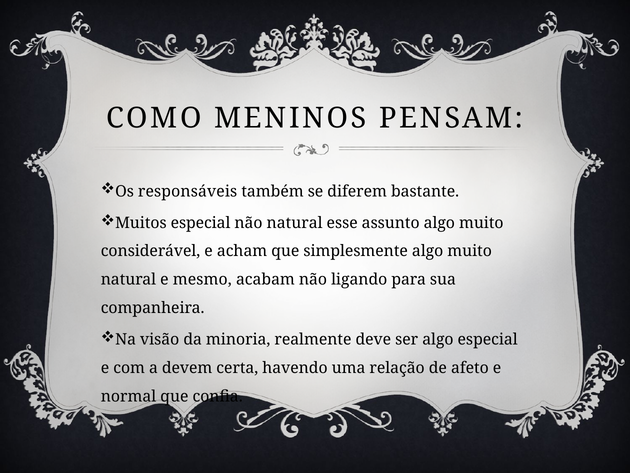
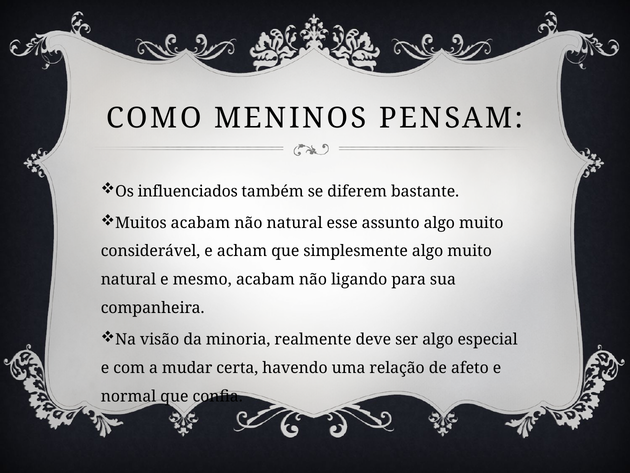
responsáveis: responsáveis -> influenciados
Muitos especial: especial -> acabam
devem: devem -> mudar
